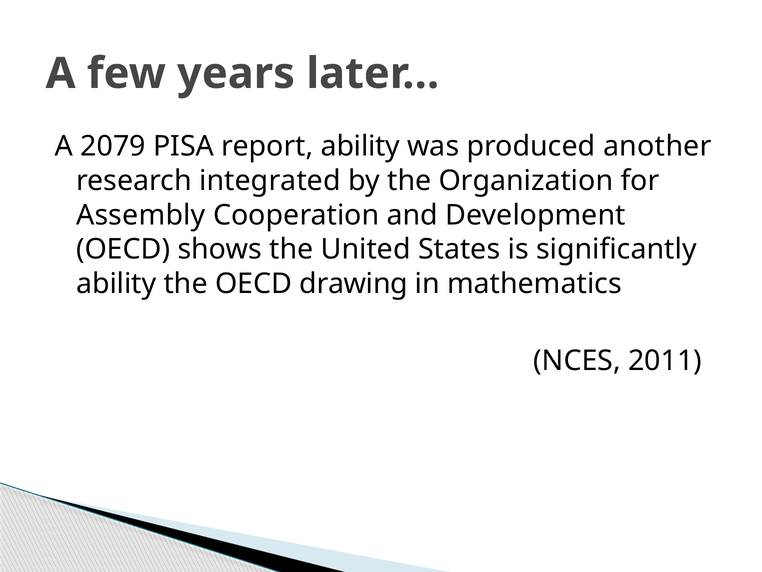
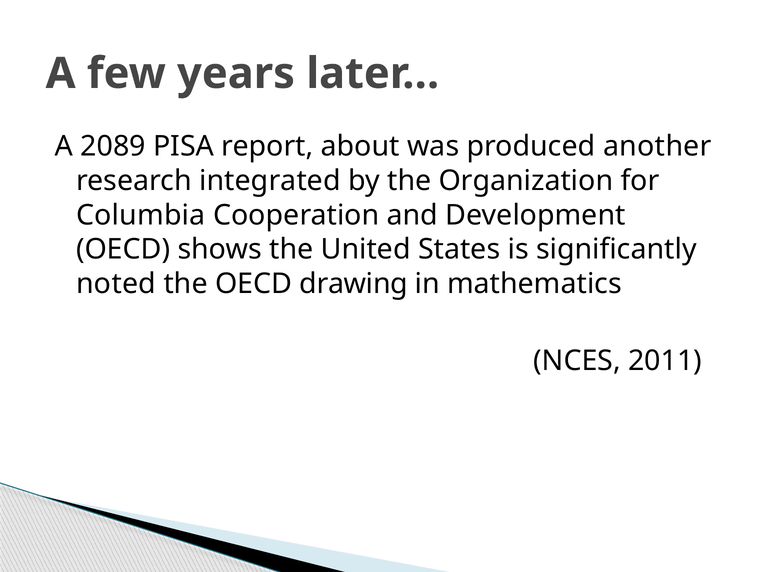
2079: 2079 -> 2089
report ability: ability -> about
Assembly: Assembly -> Columbia
ability at (116, 284): ability -> noted
